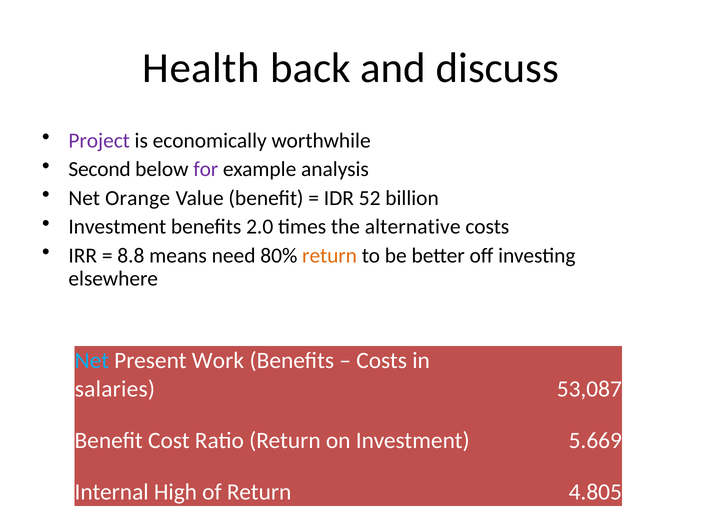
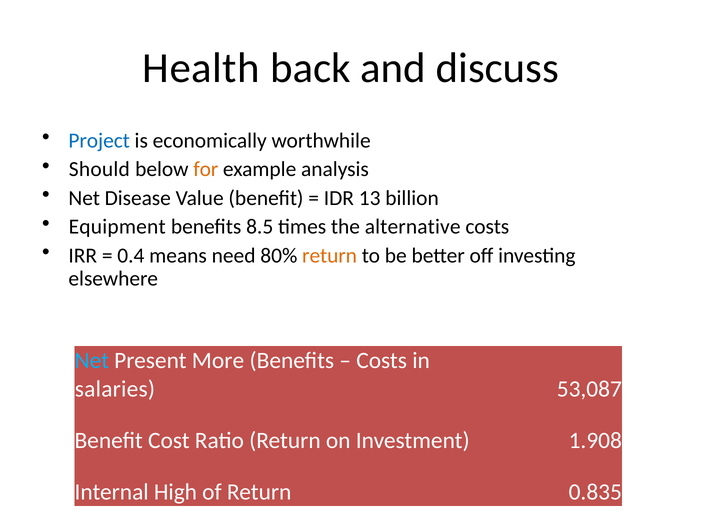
Project colour: purple -> blue
Second: Second -> Should
for colour: purple -> orange
Orange: Orange -> Disease
52: 52 -> 13
Investment at (117, 227): Investment -> Equipment
2.0: 2.0 -> 8.5
8.8: 8.8 -> 0.4
Work: Work -> More
5.669: 5.669 -> 1.908
4.805: 4.805 -> 0.835
